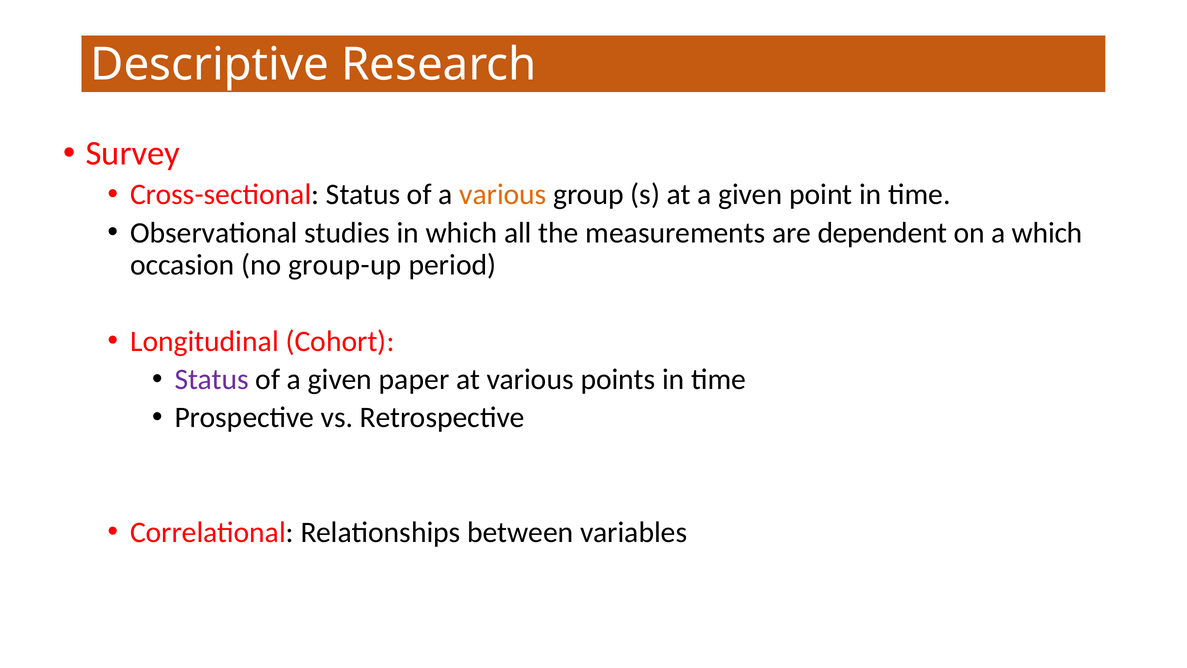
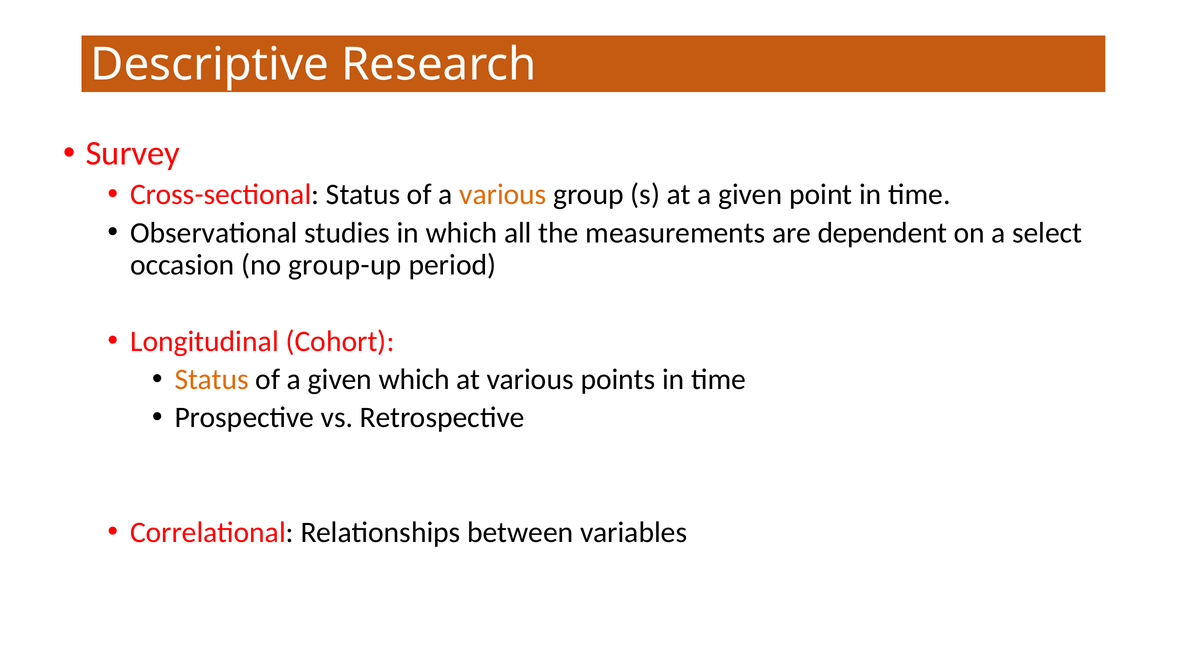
a which: which -> select
Status at (212, 379) colour: purple -> orange
given paper: paper -> which
